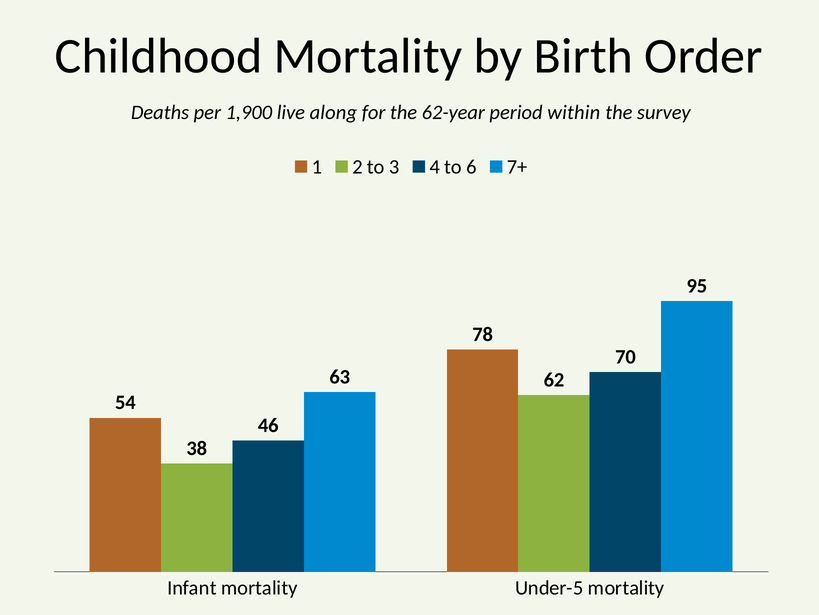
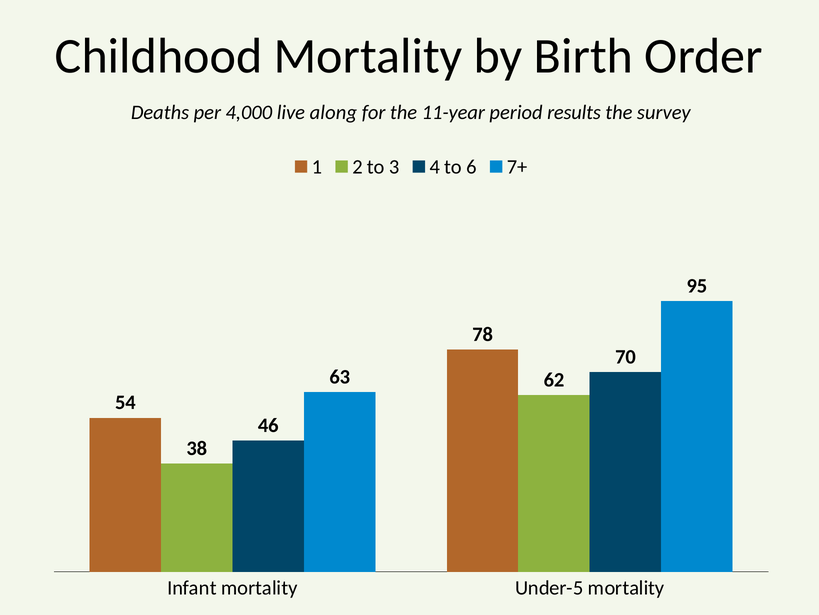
1,900: 1,900 -> 4,000
62-year: 62-year -> 11-year
within: within -> results
